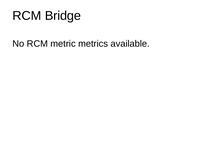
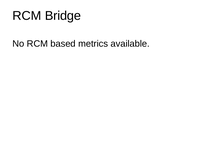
metric: metric -> based
